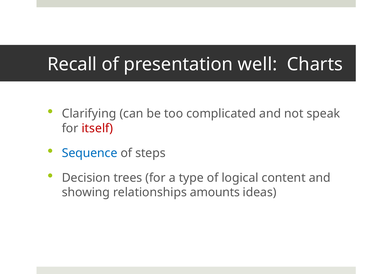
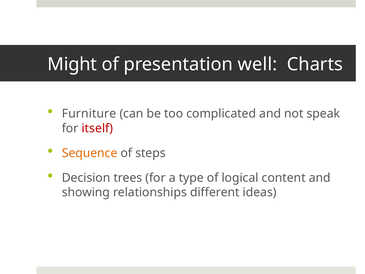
Recall: Recall -> Might
Clarifying: Clarifying -> Furniture
Sequence colour: blue -> orange
amounts: amounts -> different
